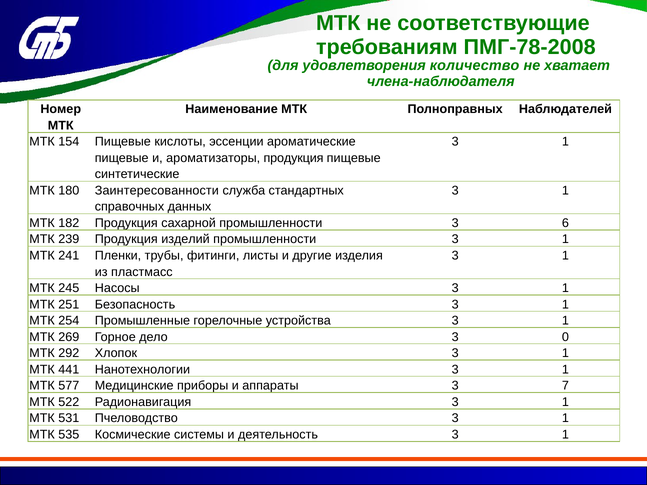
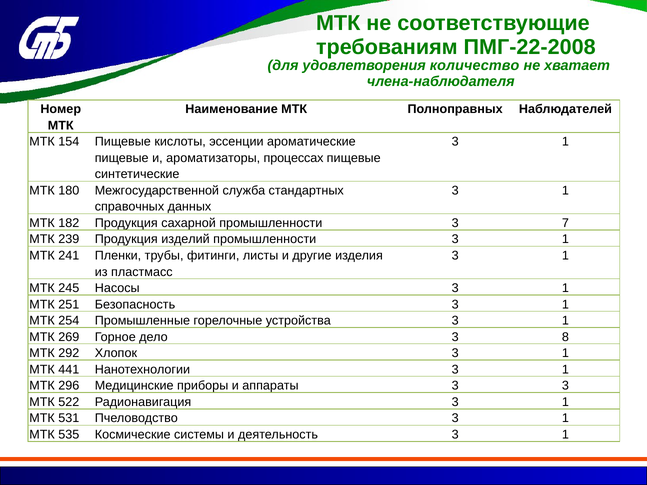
ПМГ-78-2008: ПМГ-78-2008 -> ПМГ-22-2008
ароматизаторы продукция: продукция -> процессах
Заинтересованности: Заинтересованности -> Межгосударственной
6: 6 -> 7
0: 0 -> 8
577: 577 -> 296
3 7: 7 -> 3
